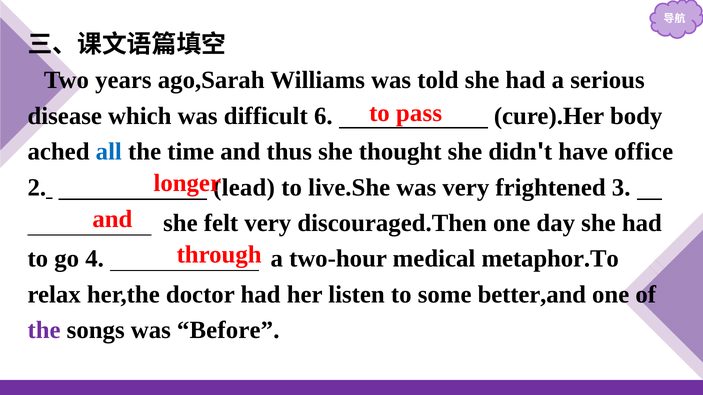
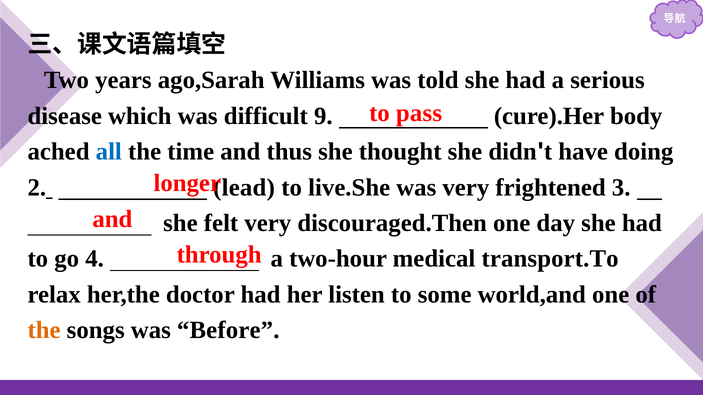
6: 6 -> 9
office: office -> doing
metaphor.To: metaphor.To -> transport.To
better,and: better,and -> world,and
the at (44, 330) colour: purple -> orange
